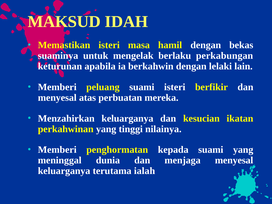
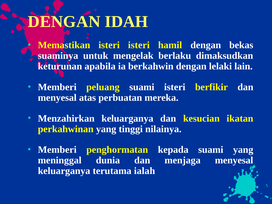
MAKSUD at (64, 22): MAKSUD -> DENGAN
isteri masa: masa -> isteri
perkabungan: perkabungan -> dimaksudkan
